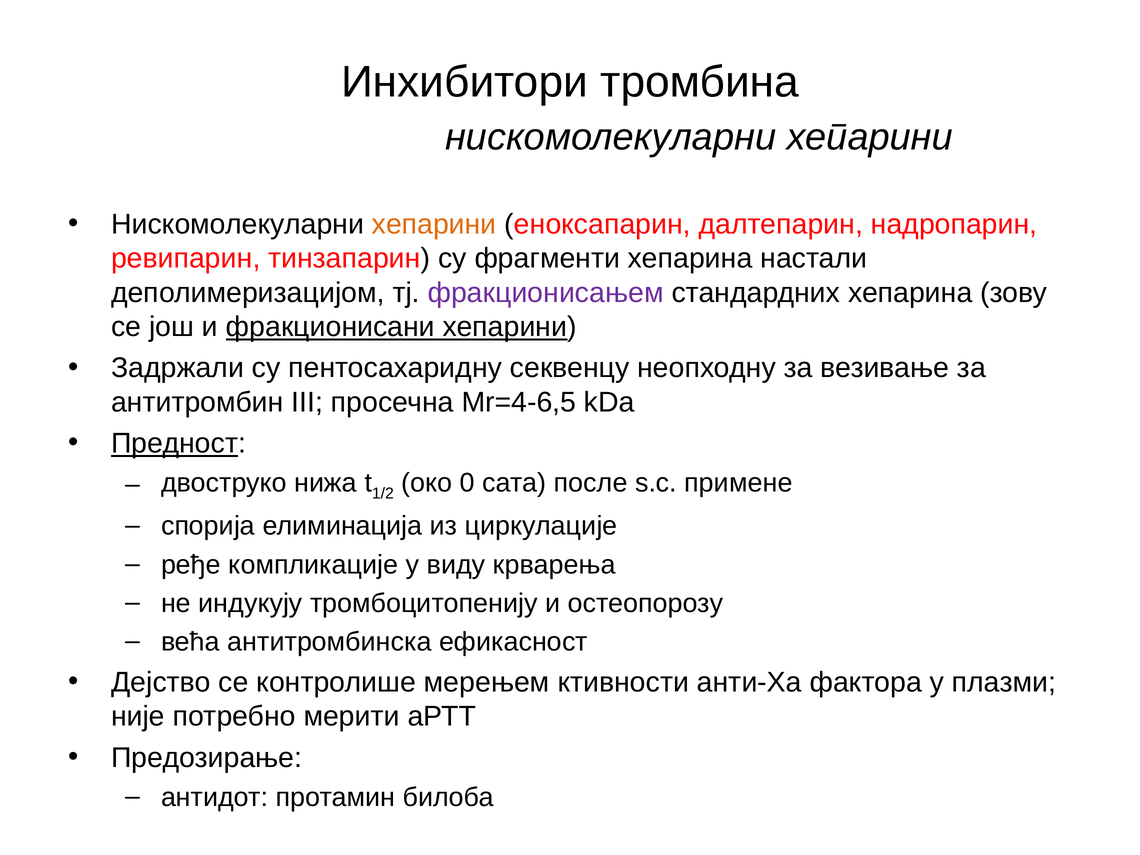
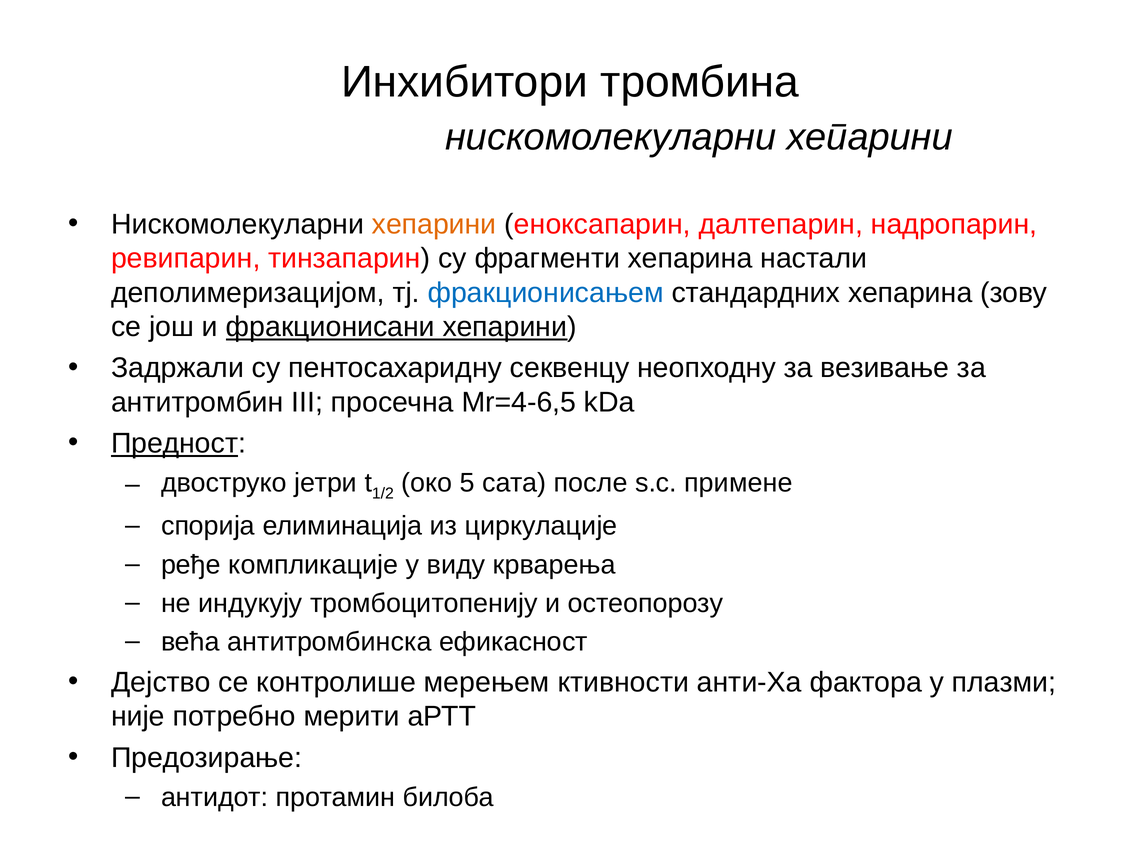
фракционисањем colour: purple -> blue
нижа: нижа -> јетри
0: 0 -> 5
